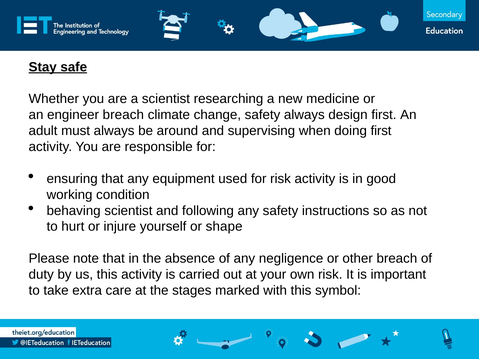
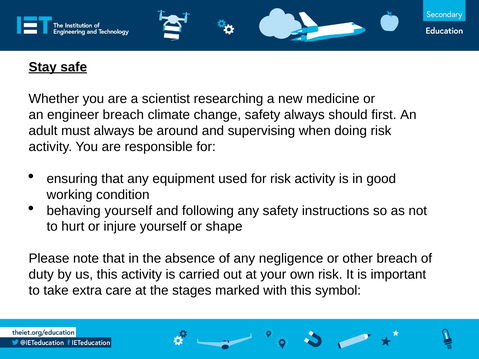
design: design -> should
doing first: first -> risk
behaving scientist: scientist -> yourself
